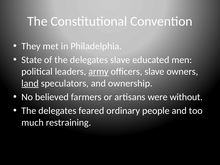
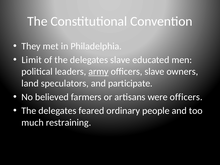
State: State -> Limit
land underline: present -> none
ownership: ownership -> participate
were without: without -> officers
